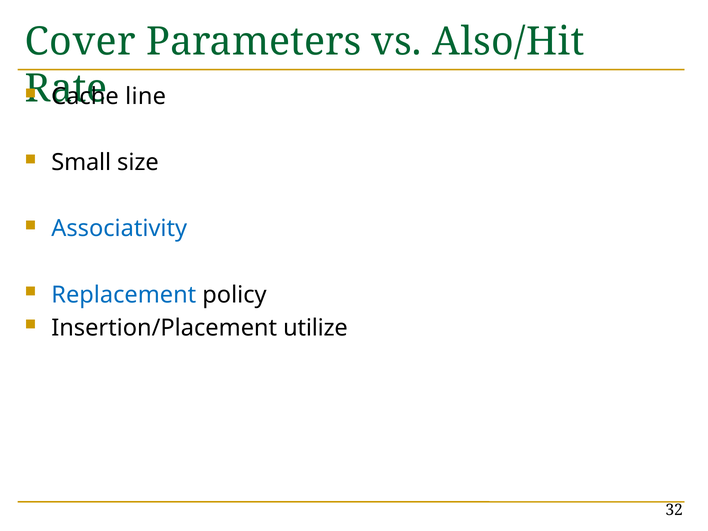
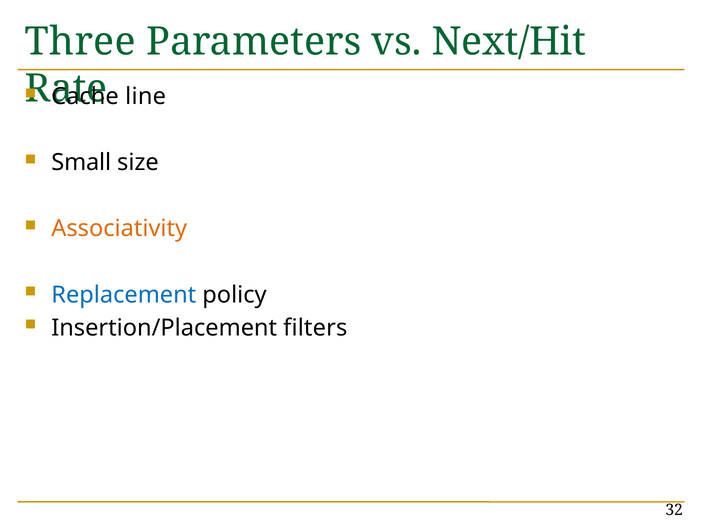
Cover: Cover -> Three
Also/Hit: Also/Hit -> Next/Hit
Associativity colour: blue -> orange
utilize: utilize -> filters
